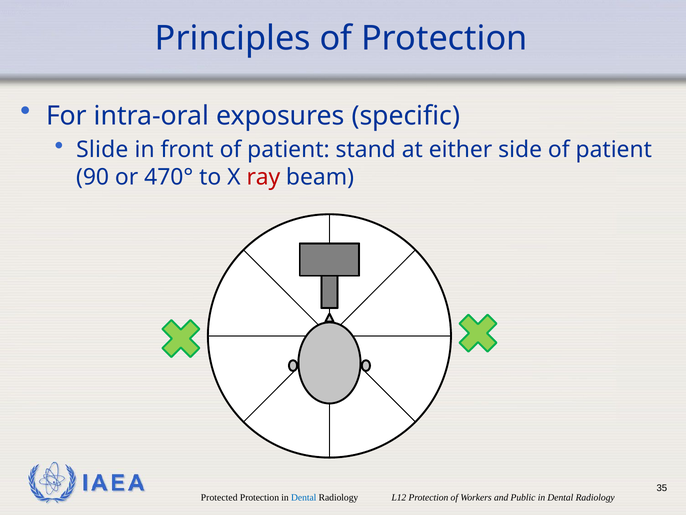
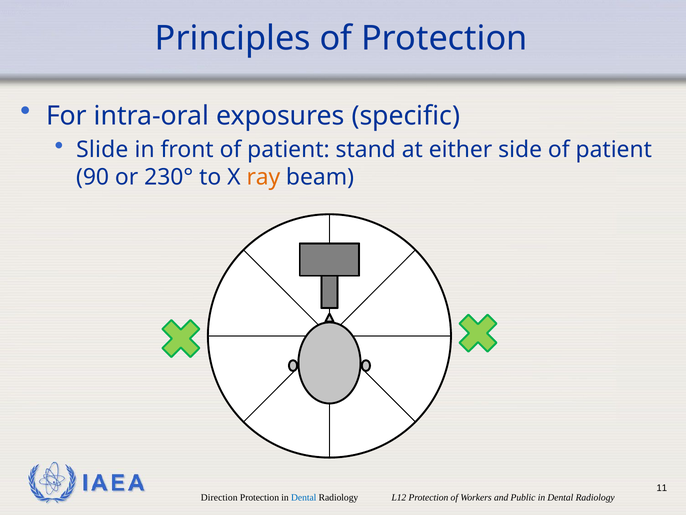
470°: 470° -> 230°
ray colour: red -> orange
35: 35 -> 11
Protected: Protected -> Direction
